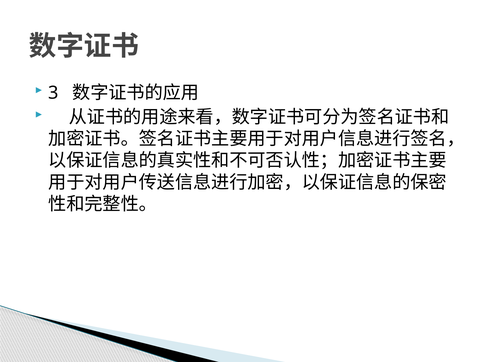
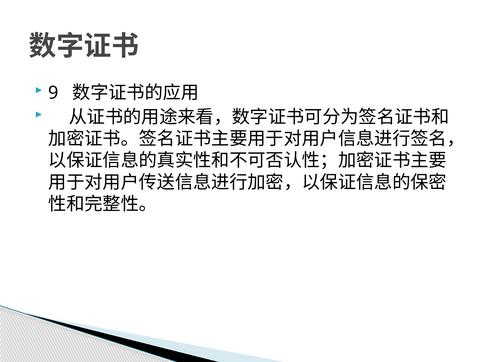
3: 3 -> 9
